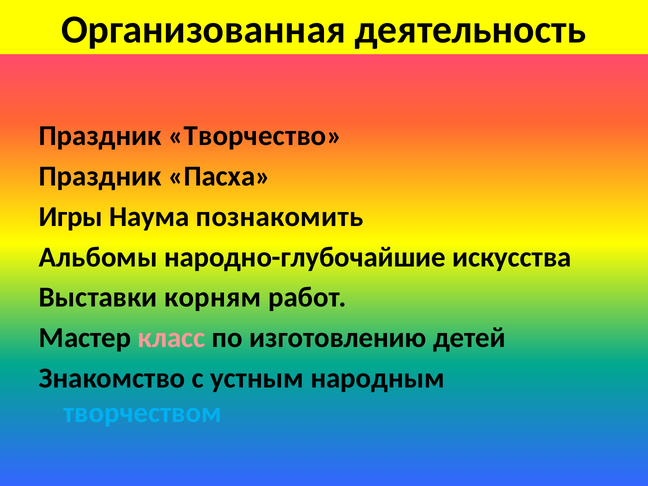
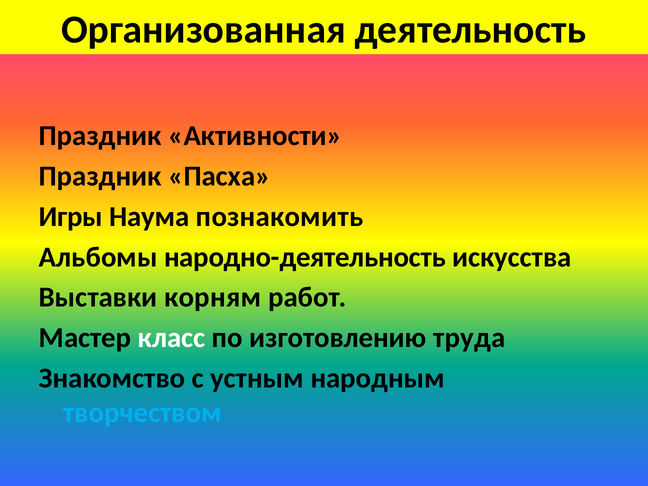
Творчество: Творчество -> Активности
народно-глубочайшие: народно-глубочайшие -> народно-деятельность
класс colour: pink -> white
детей: детей -> труда
